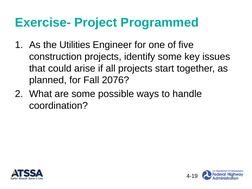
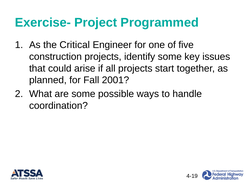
Utilities: Utilities -> Critical
2076: 2076 -> 2001
